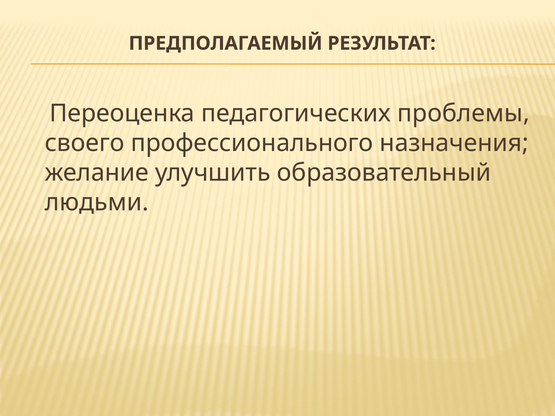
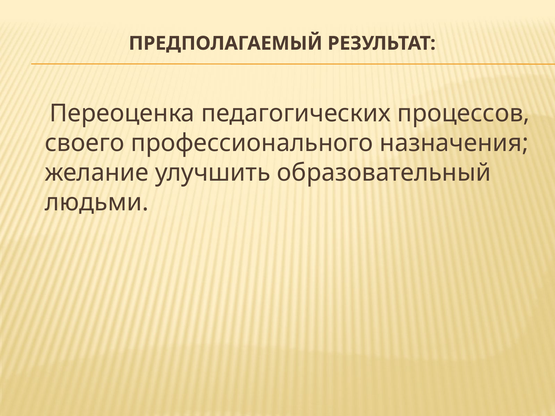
проблемы: проблемы -> процессов
